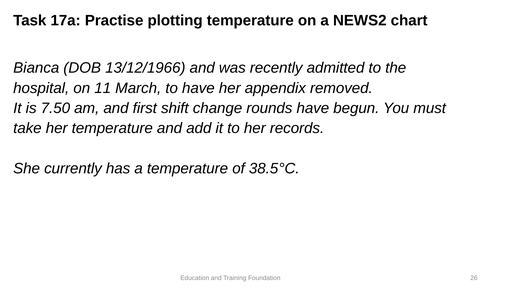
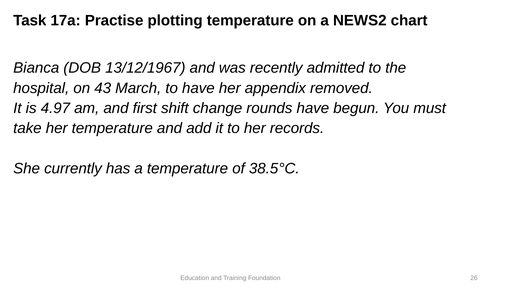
13/12/1966: 13/12/1966 -> 13/12/1967
11: 11 -> 43
7.50: 7.50 -> 4.97
